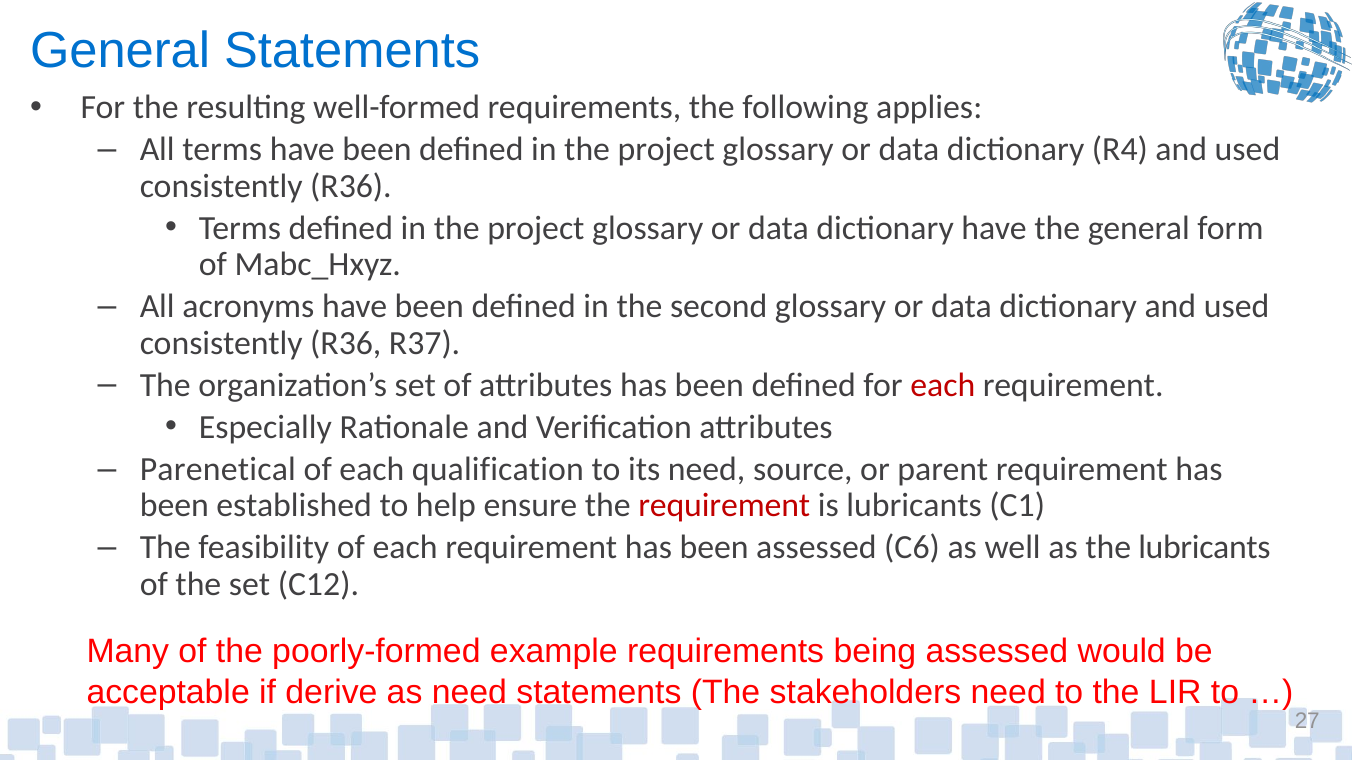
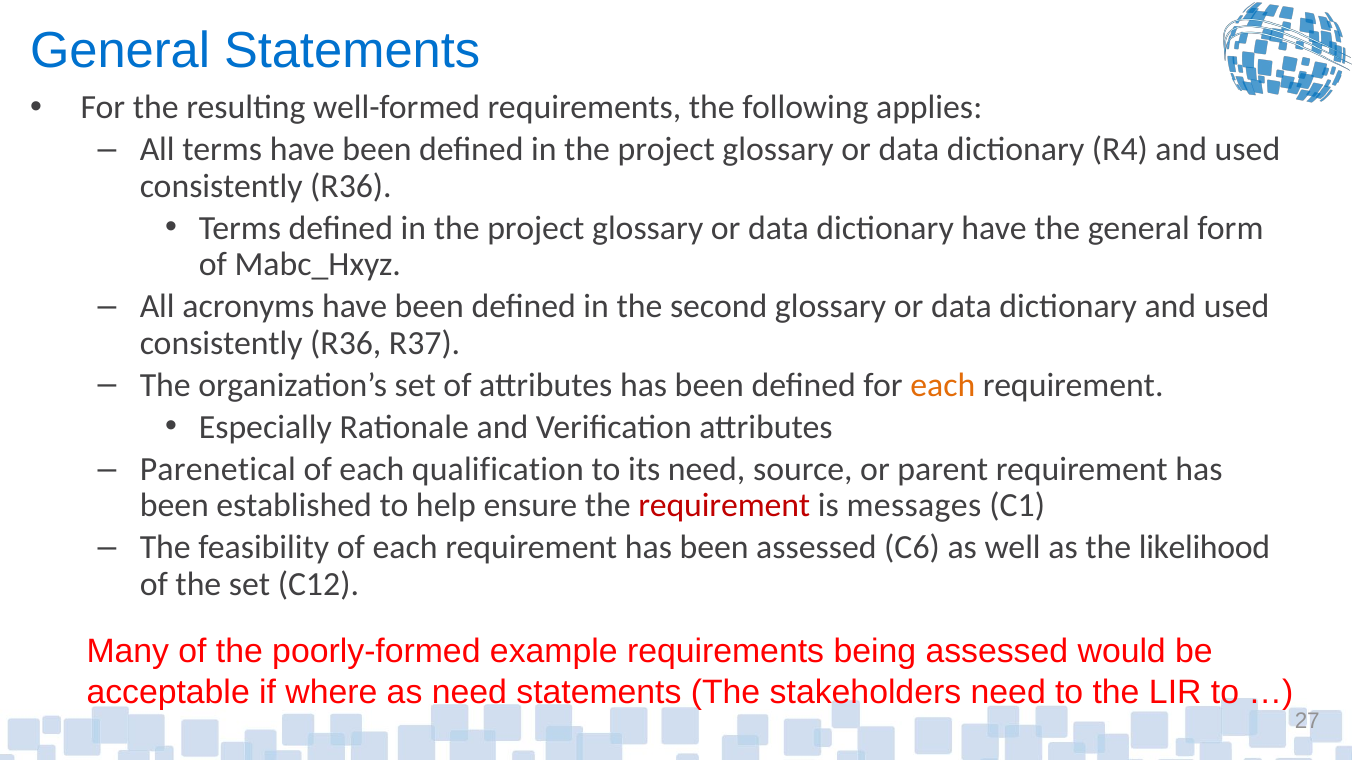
each at (943, 385) colour: red -> orange
is lubricants: lubricants -> messages
the lubricants: lubricants -> likelihood
derive: derive -> where
